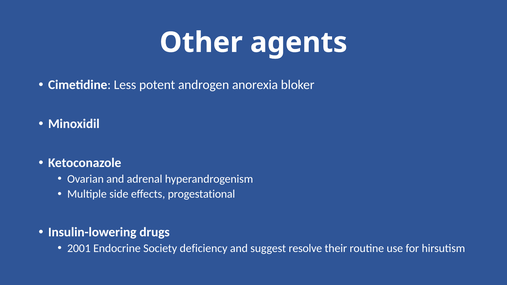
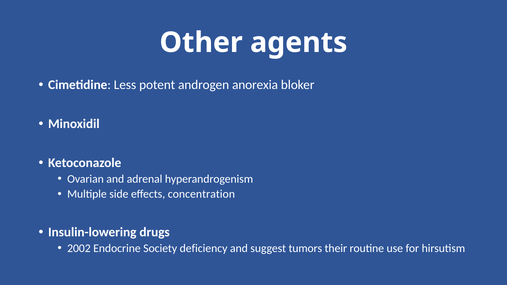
progestational: progestational -> concentration
2001: 2001 -> 2002
resolve: resolve -> tumors
